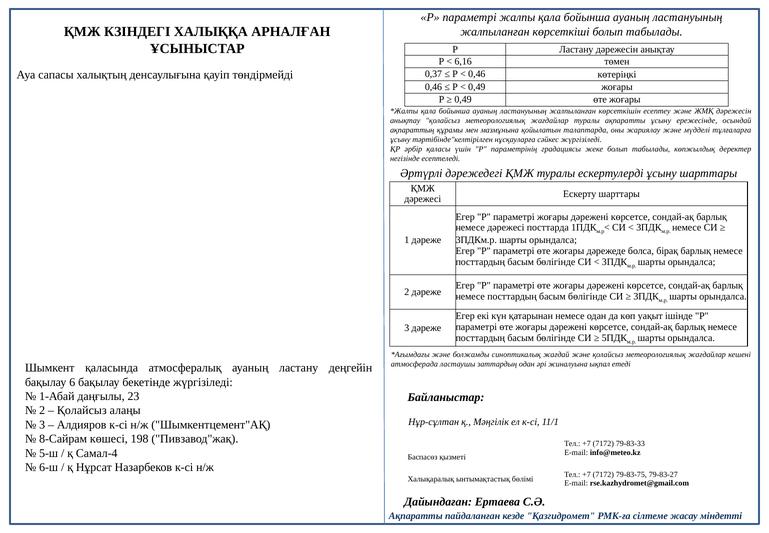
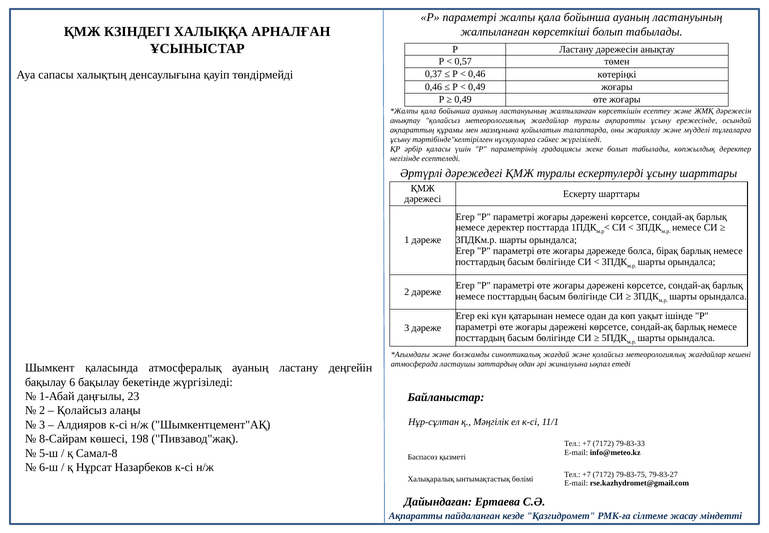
6,16: 6,16 -> 0,57
немесе дәрежесі: дәрежесі -> деректер
Самал-4: Самал-4 -> Самал-8
